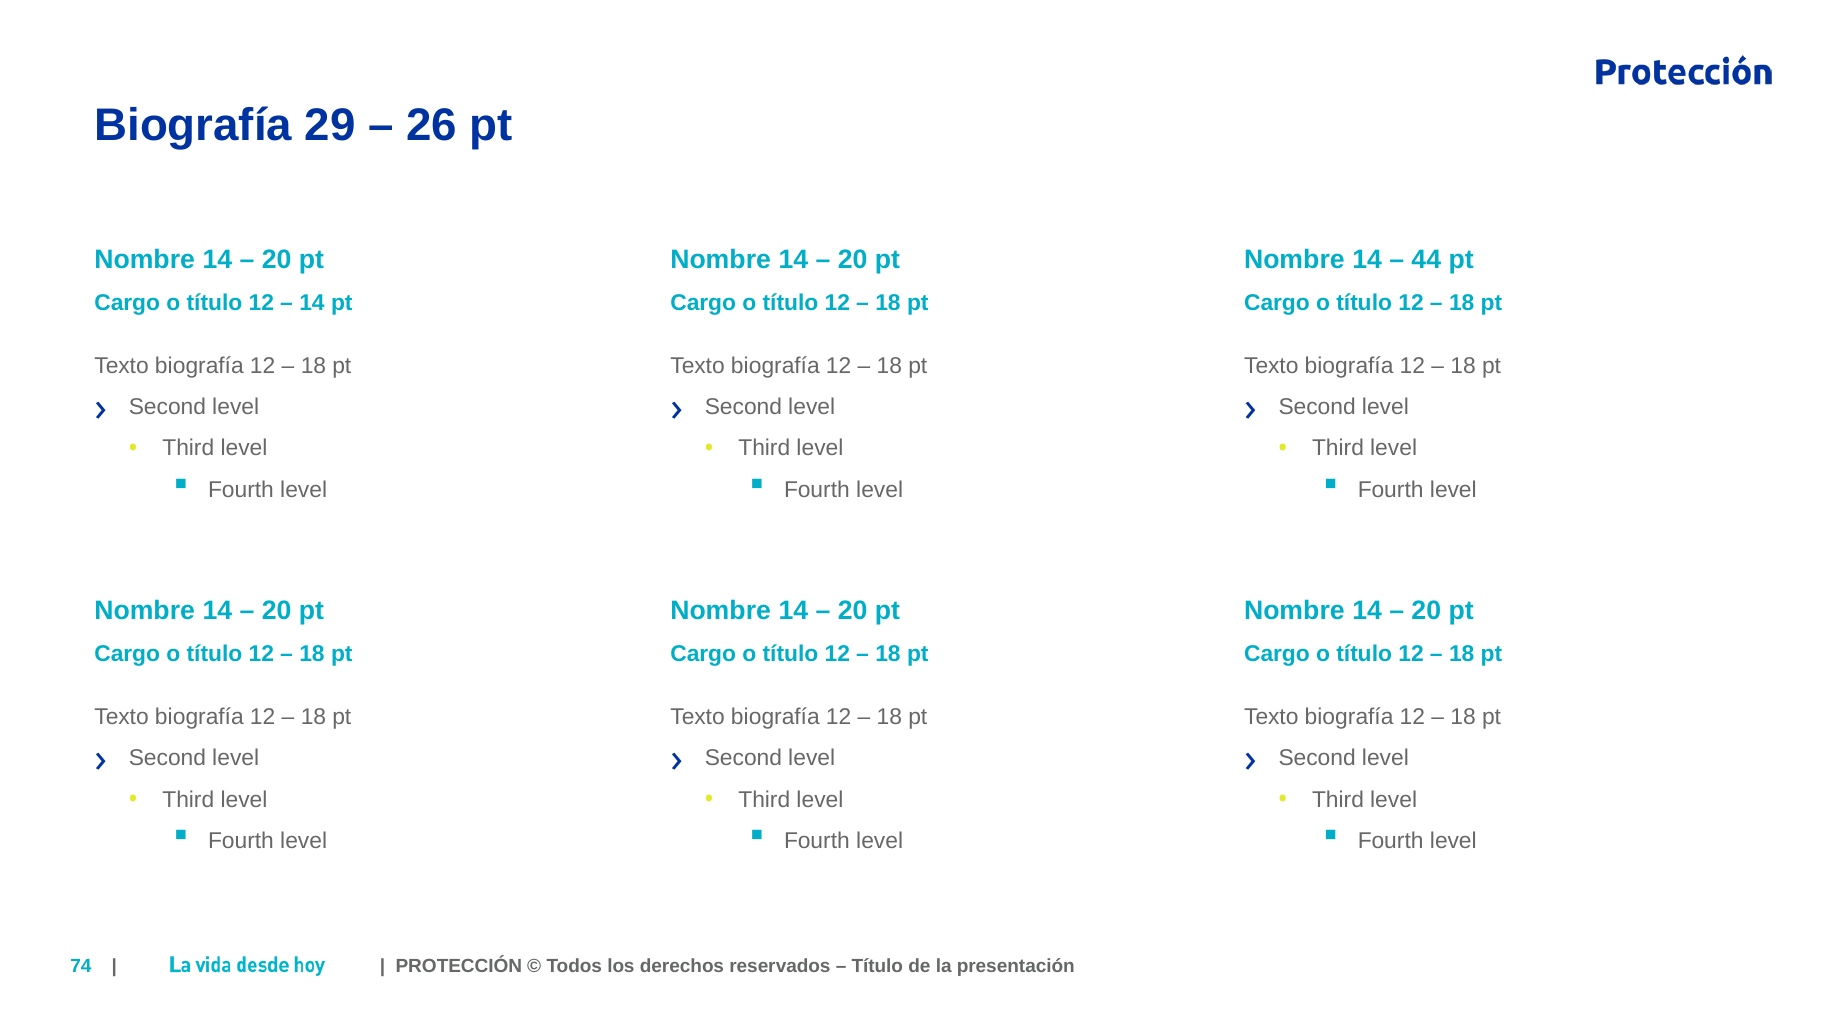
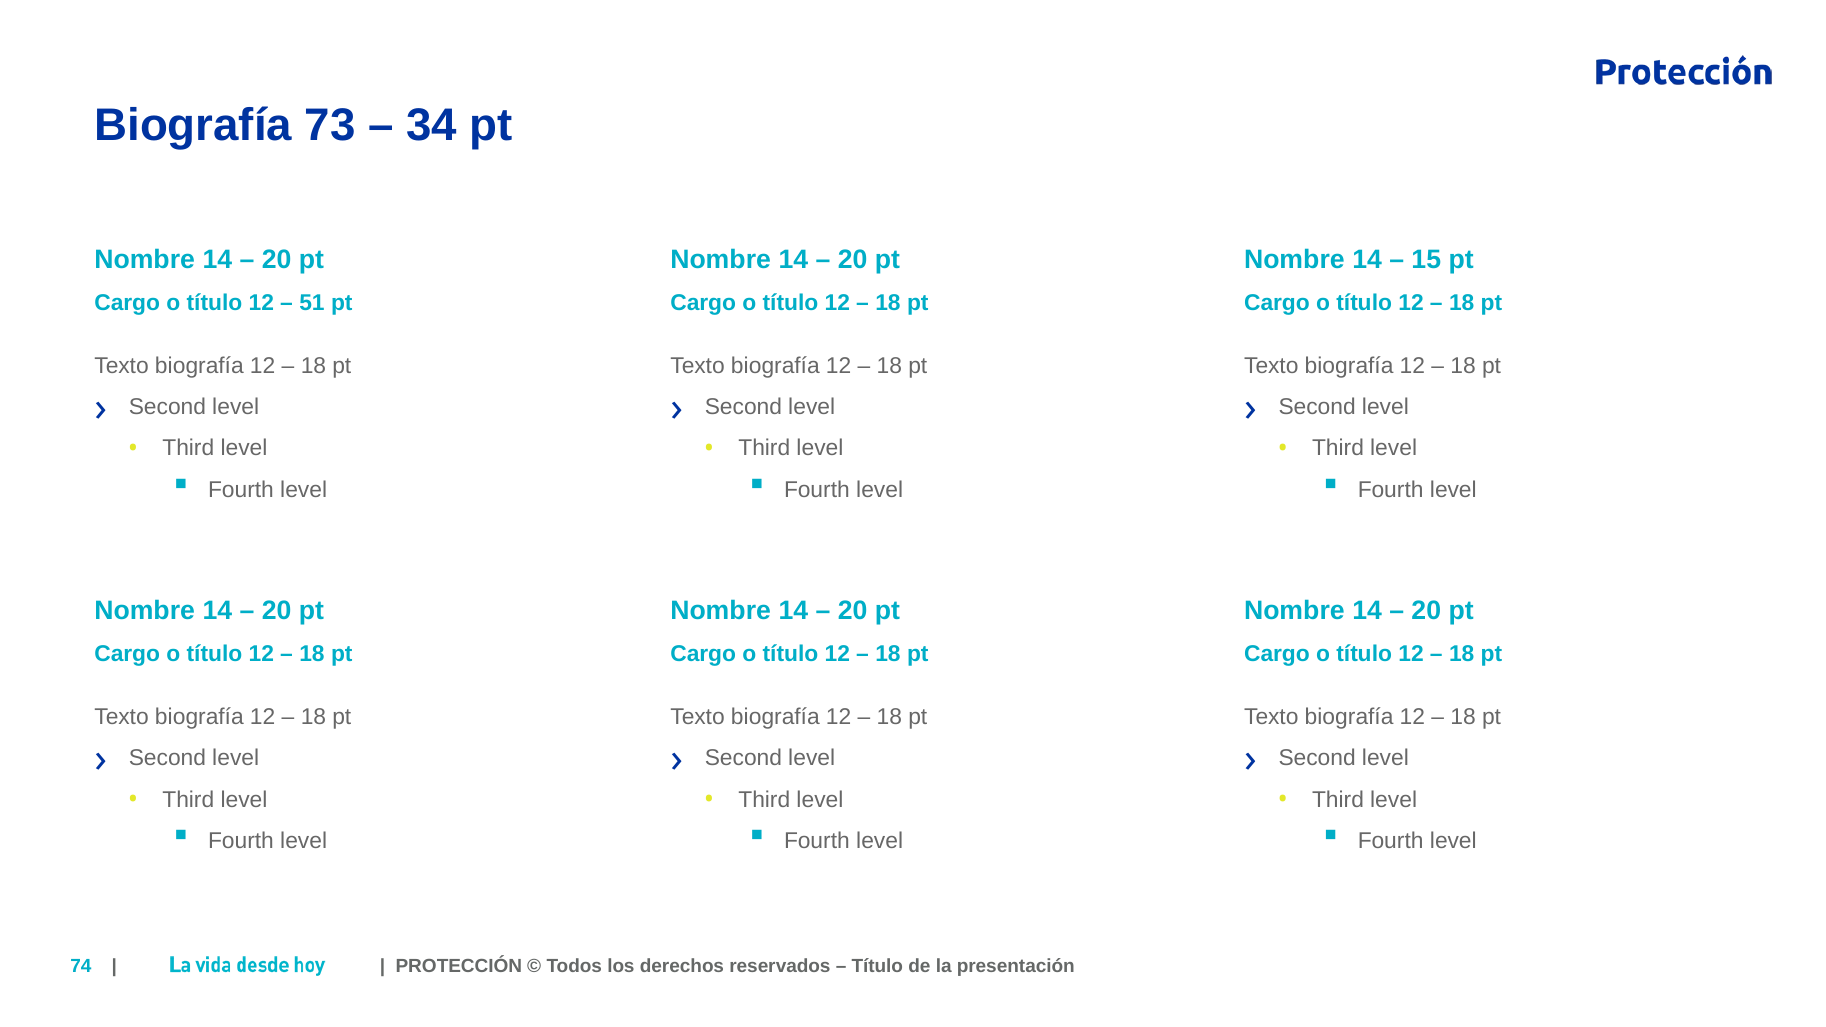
29: 29 -> 73
26: 26 -> 34
44: 44 -> 15
14 at (312, 303): 14 -> 51
